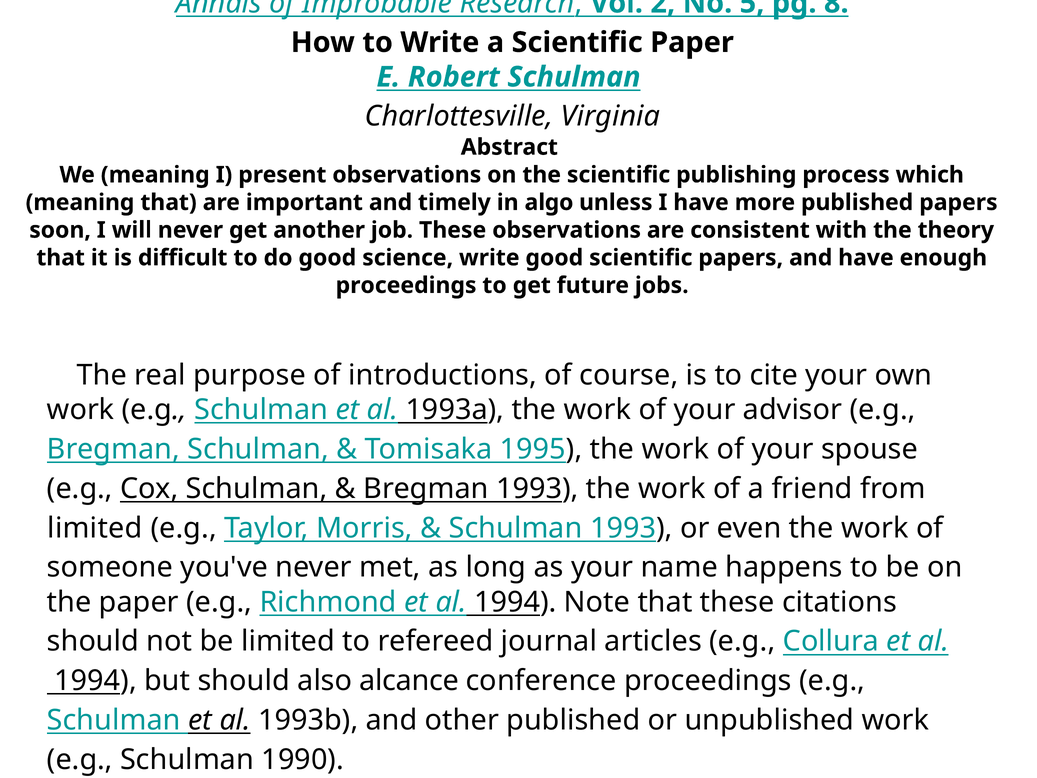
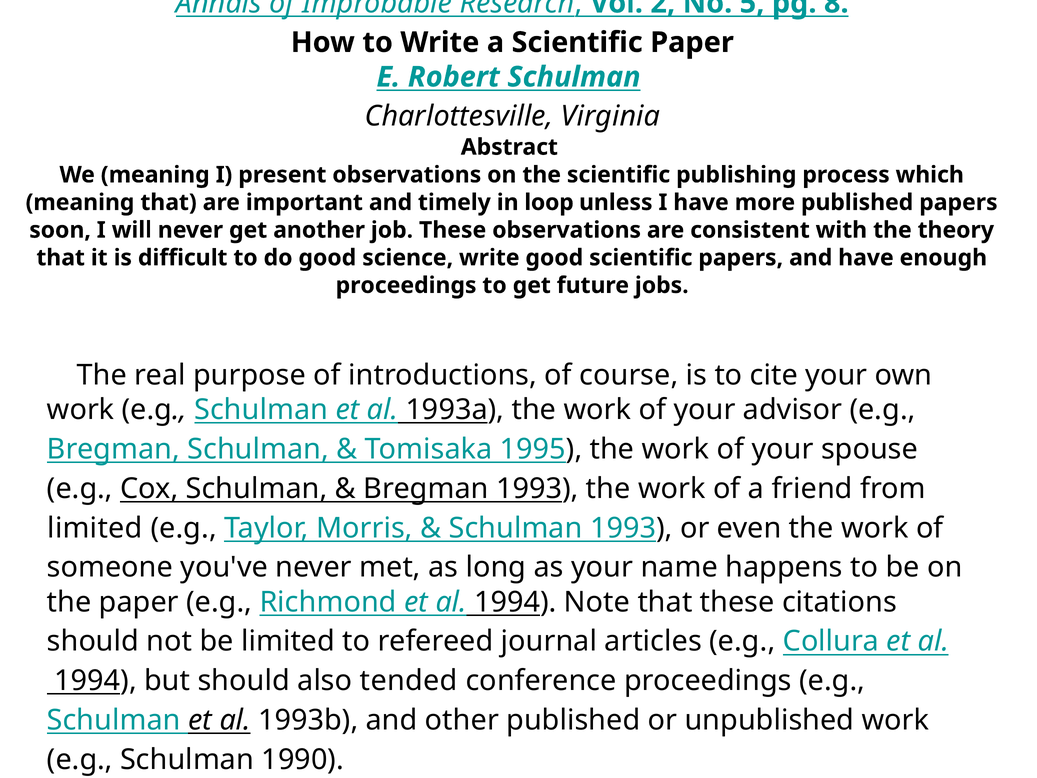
algo: algo -> loop
alcance: alcance -> tended
